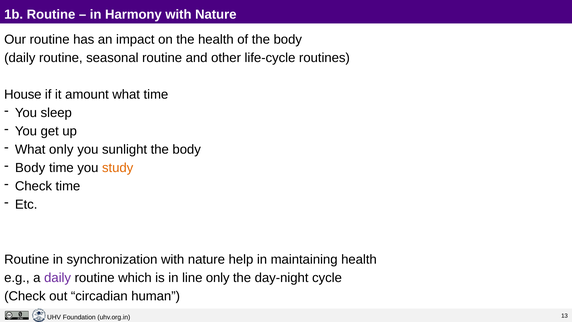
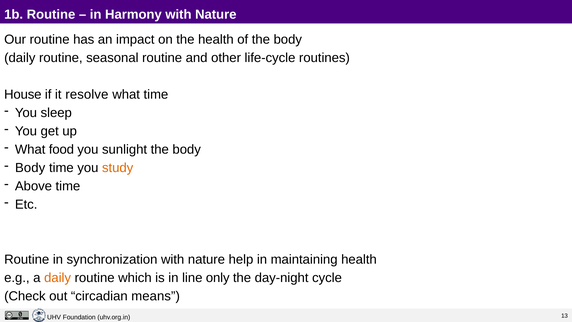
amount: amount -> resolve
What only: only -> food
Check at (33, 186): Check -> Above
daily at (58, 278) colour: purple -> orange
human: human -> means
